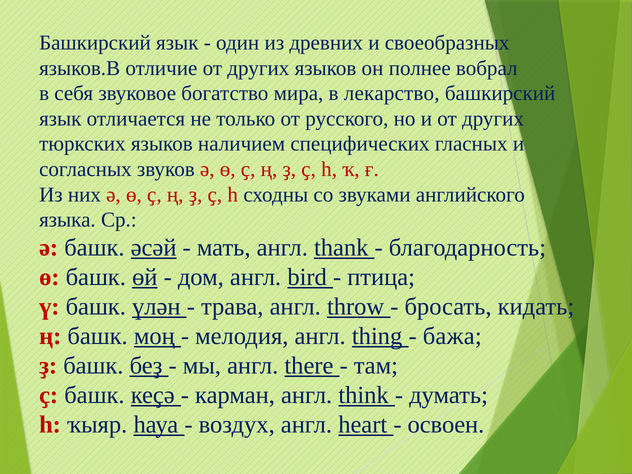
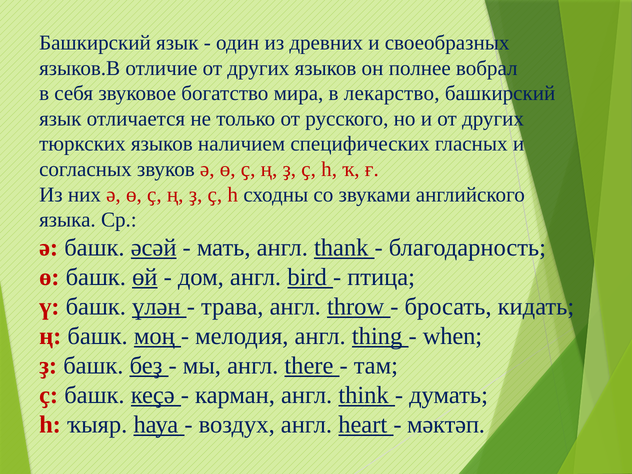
бажа: бажа -> when
освоен: освоен -> мәктәп
